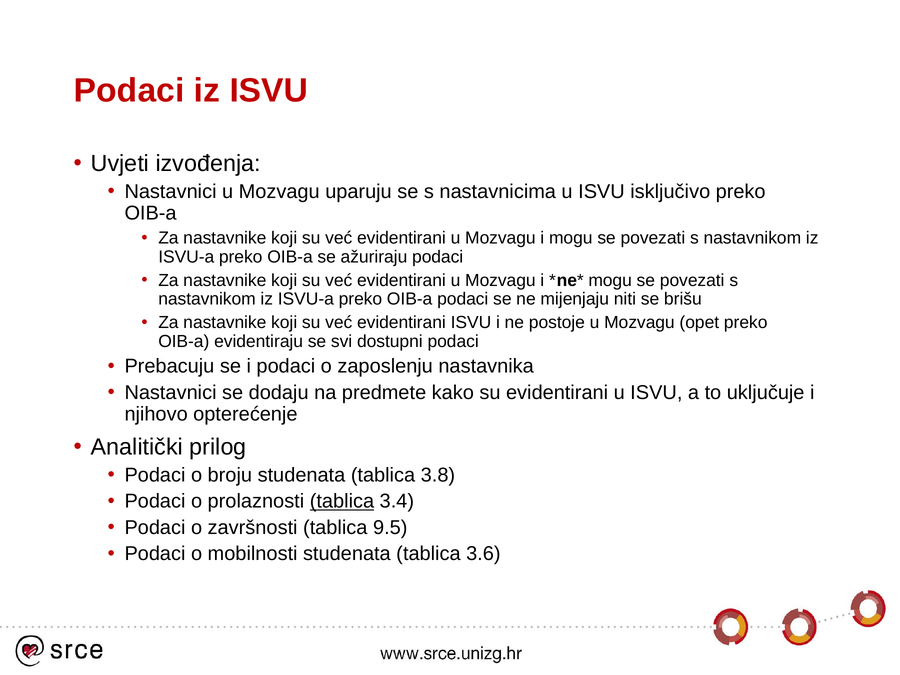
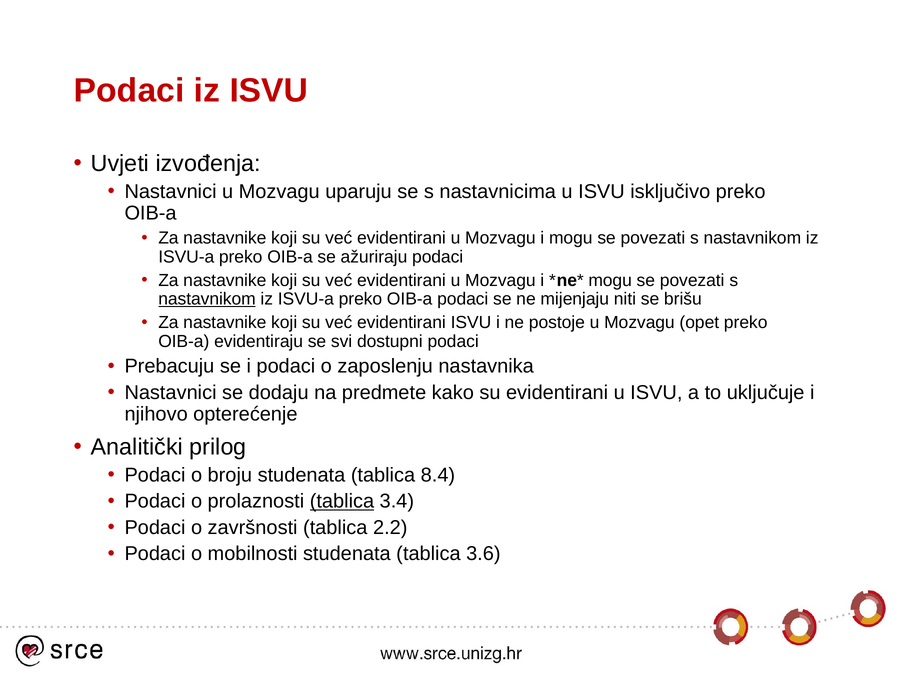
nastavnikom at (207, 299) underline: none -> present
3.8: 3.8 -> 8.4
9.5: 9.5 -> 2.2
